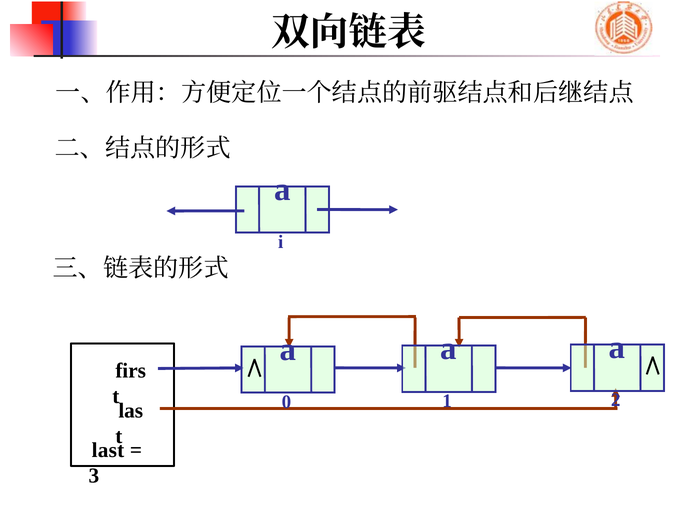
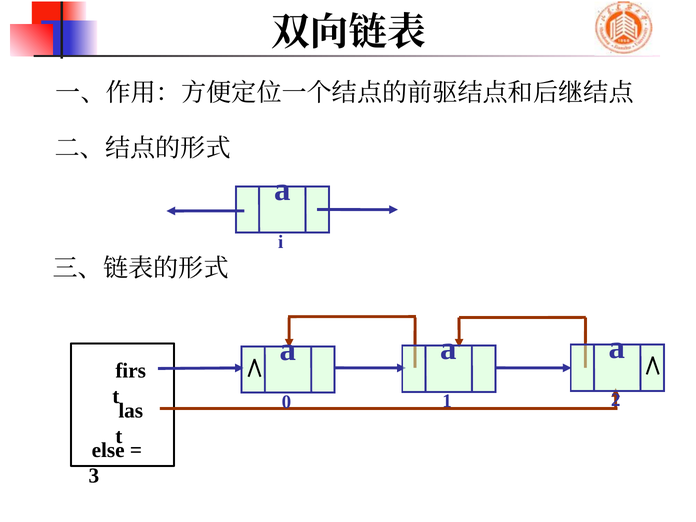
last: last -> else
